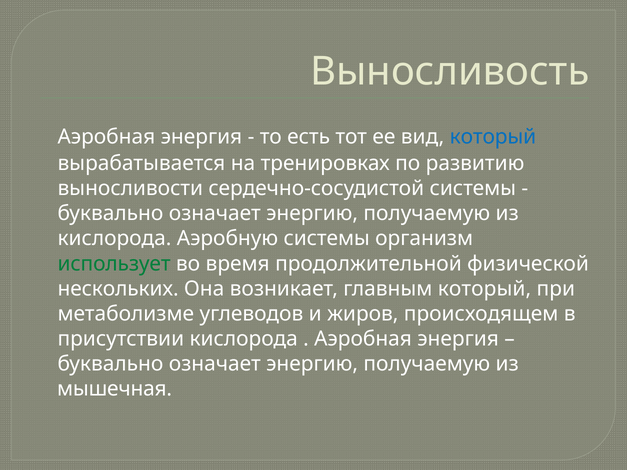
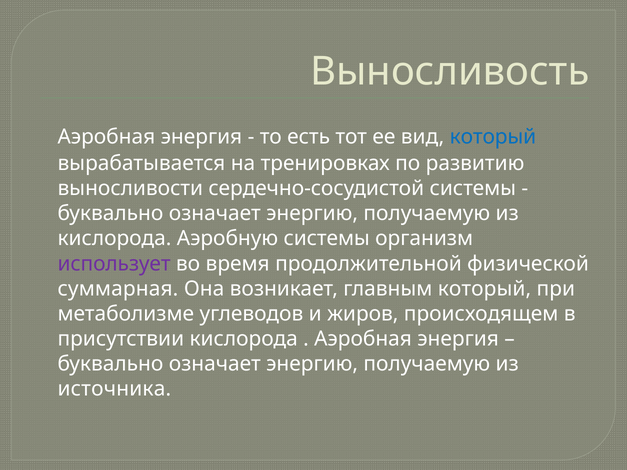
использует colour: green -> purple
нескольких: нескольких -> суммарная
мышечная: мышечная -> источника
